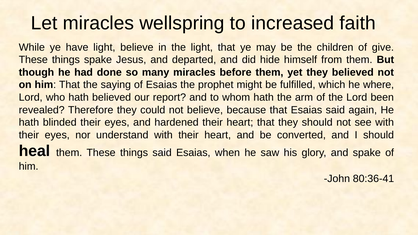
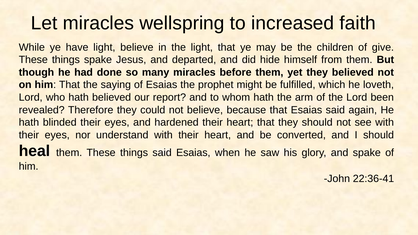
where: where -> loveth
80:36-41: 80:36-41 -> 22:36-41
